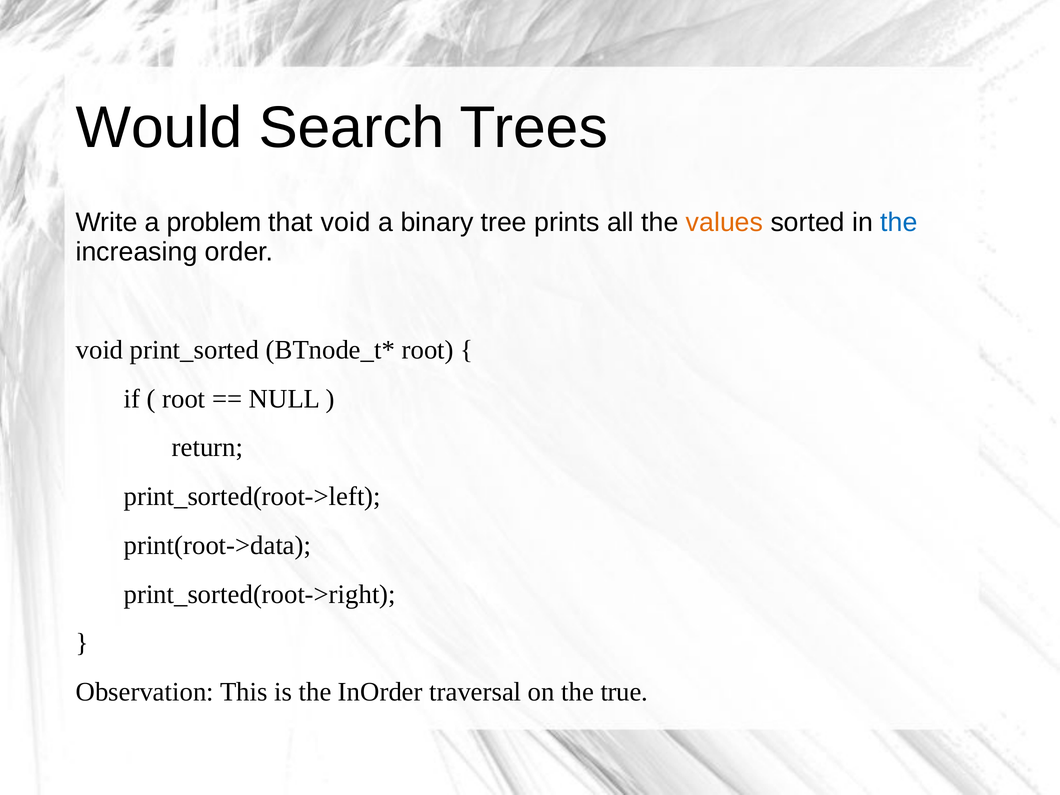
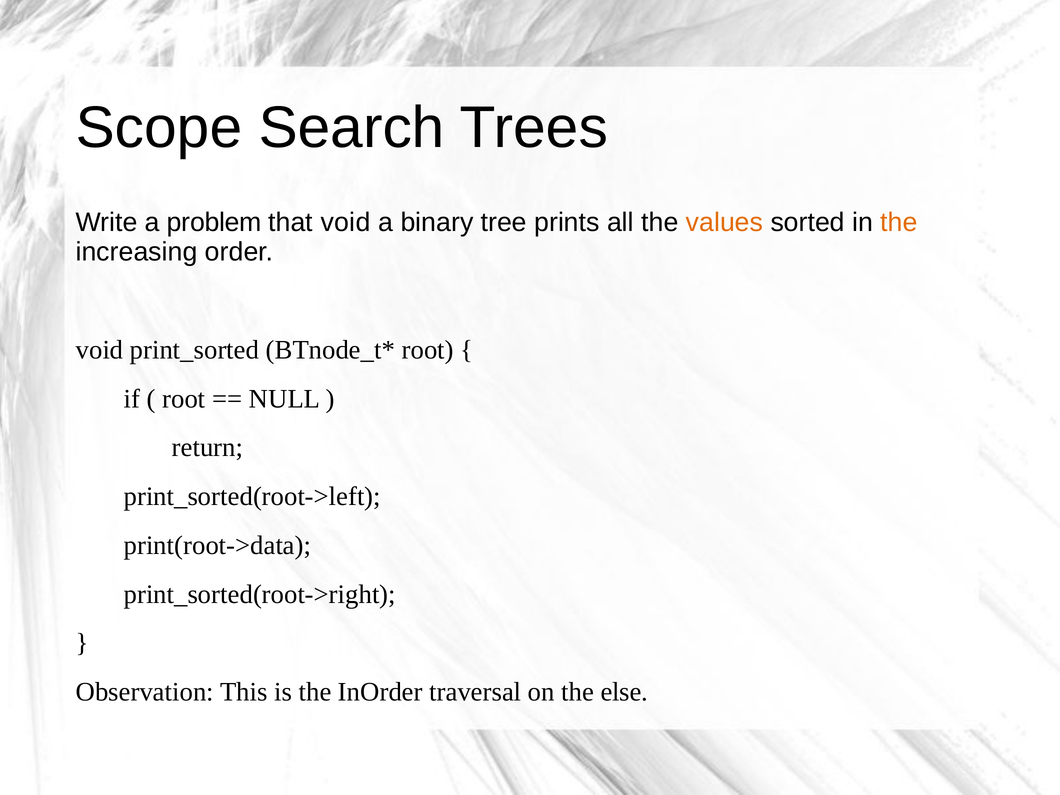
Would: Would -> Scope
the at (899, 222) colour: blue -> orange
true: true -> else
